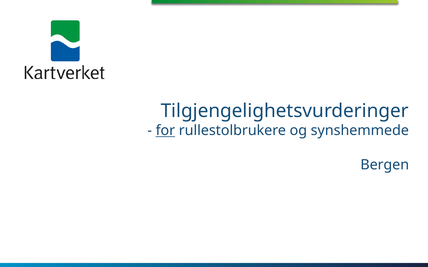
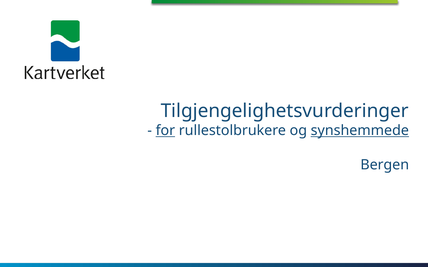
synshemmede underline: none -> present
